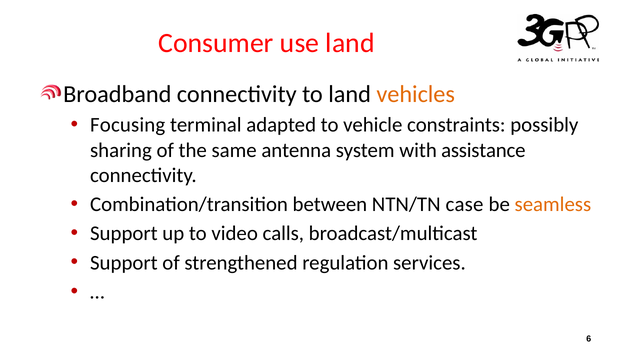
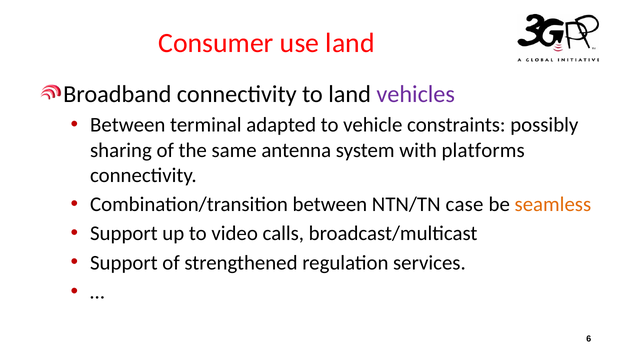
vehicles colour: orange -> purple
Focusing at (128, 125): Focusing -> Between
assistance: assistance -> platforms
